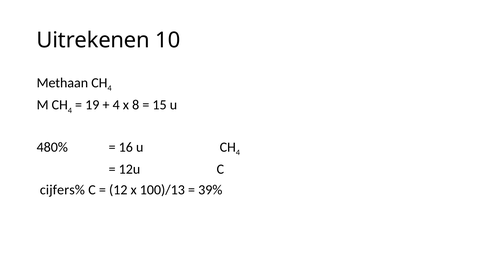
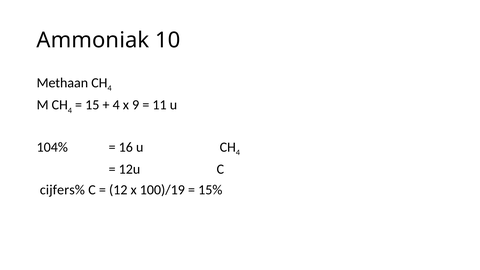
Uitrekenen: Uitrekenen -> Ammoniak
19: 19 -> 15
8: 8 -> 9
15: 15 -> 11
480%: 480% -> 104%
100)/13: 100)/13 -> 100)/19
39%: 39% -> 15%
